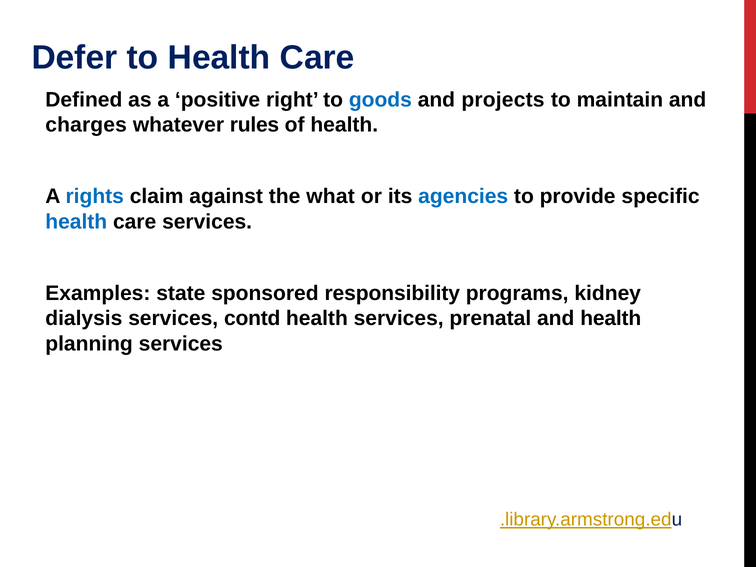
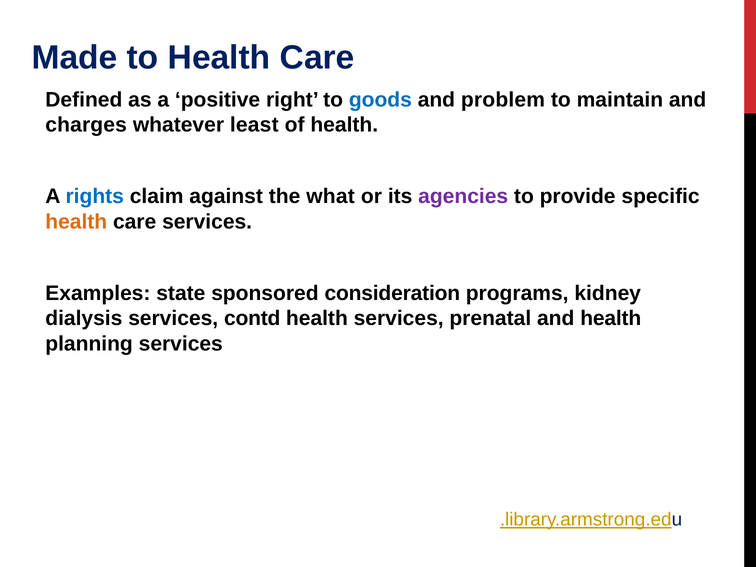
Defer: Defer -> Made
projects: projects -> problem
rules: rules -> least
agencies colour: blue -> purple
health at (76, 222) colour: blue -> orange
responsibility: responsibility -> consideration
